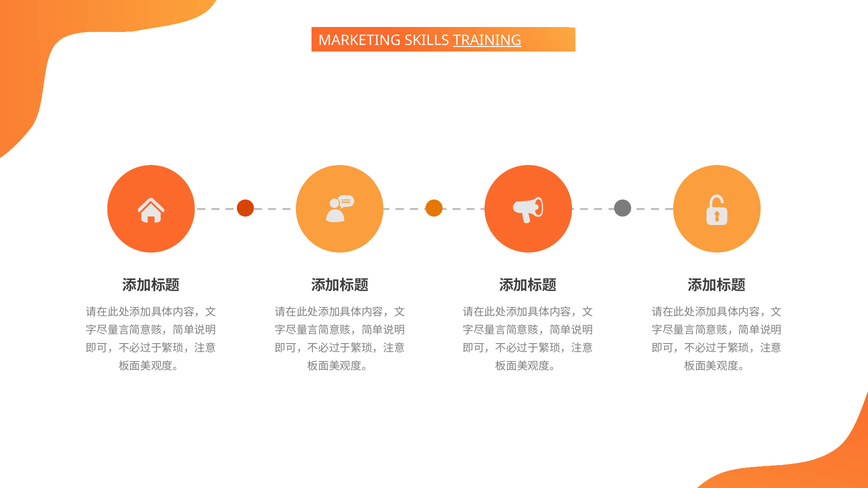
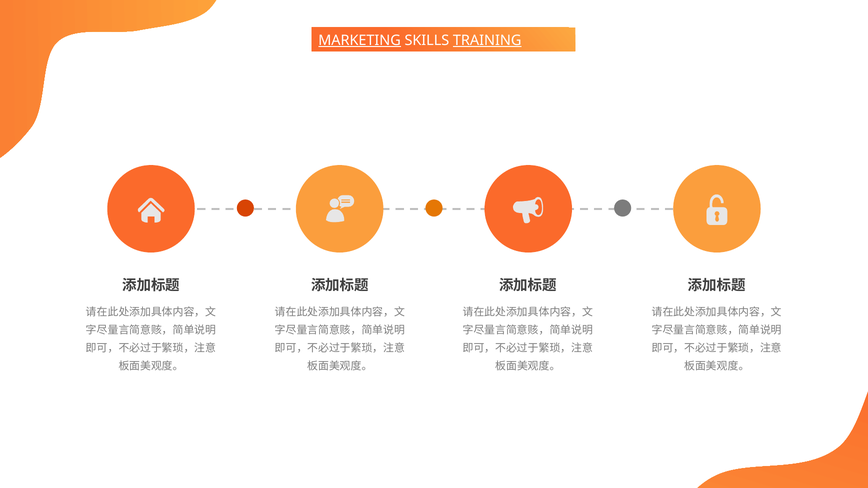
MARKETING underline: none -> present
